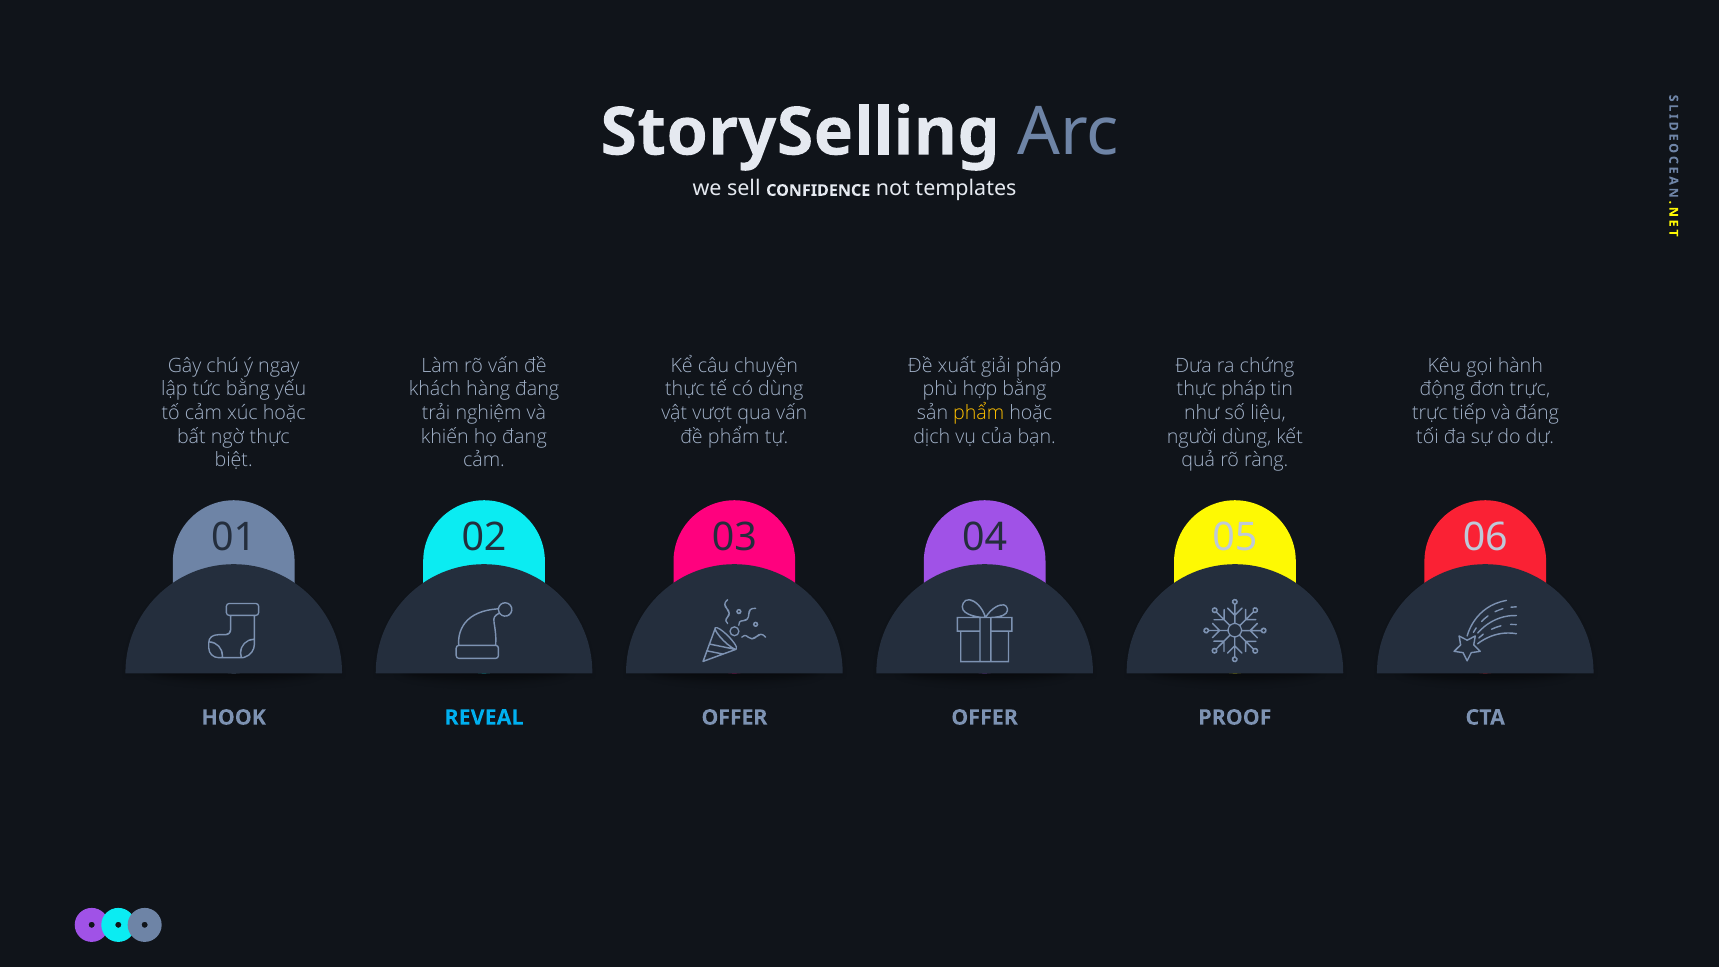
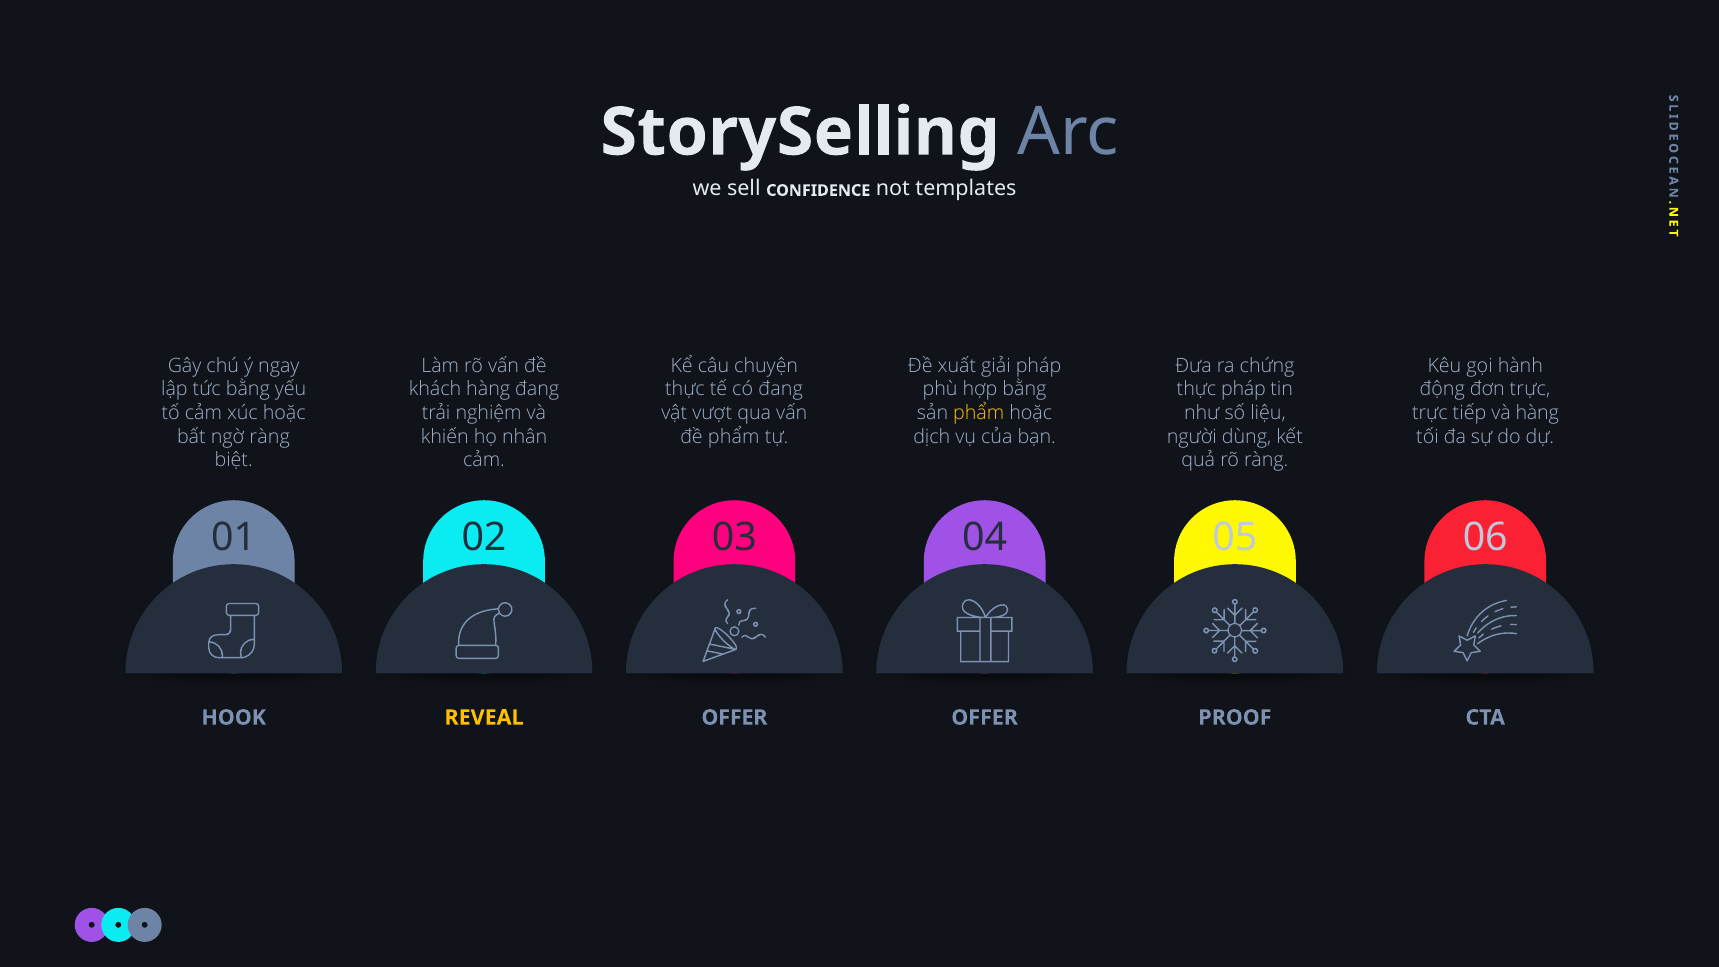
có dùng: dùng -> đang
và đáng: đáng -> hàng
ngờ thực: thực -> ràng
họ đang: đang -> nhân
REVEAL colour: light blue -> yellow
